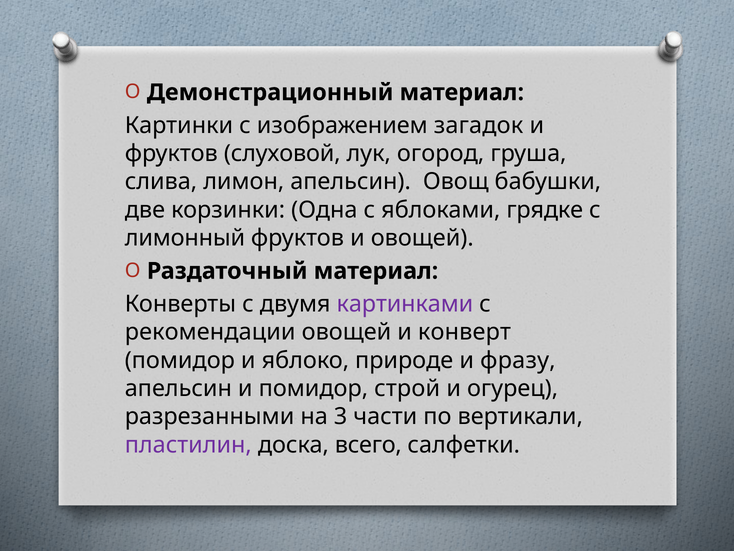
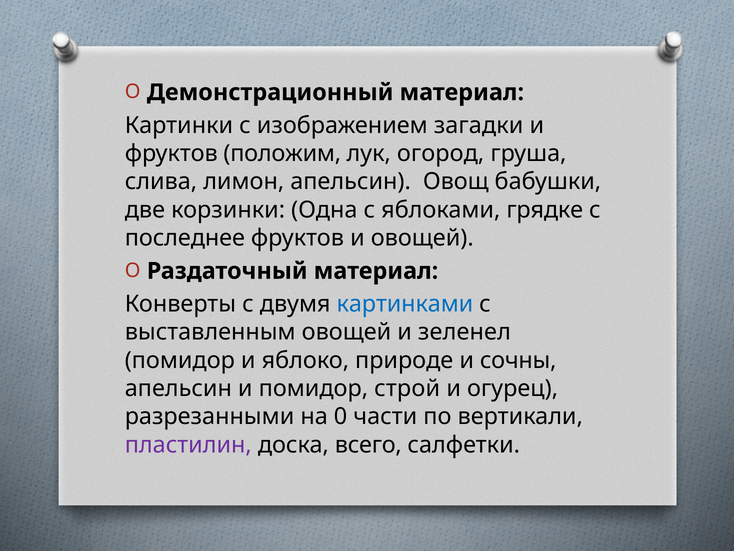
загадок: загадок -> загадки
слуховой: слуховой -> положим
лимонный: лимонный -> последнее
картинками colour: purple -> blue
рекомендации: рекомендации -> выставленным
конверт: конверт -> зеленел
фразу: фразу -> сочны
3: 3 -> 0
